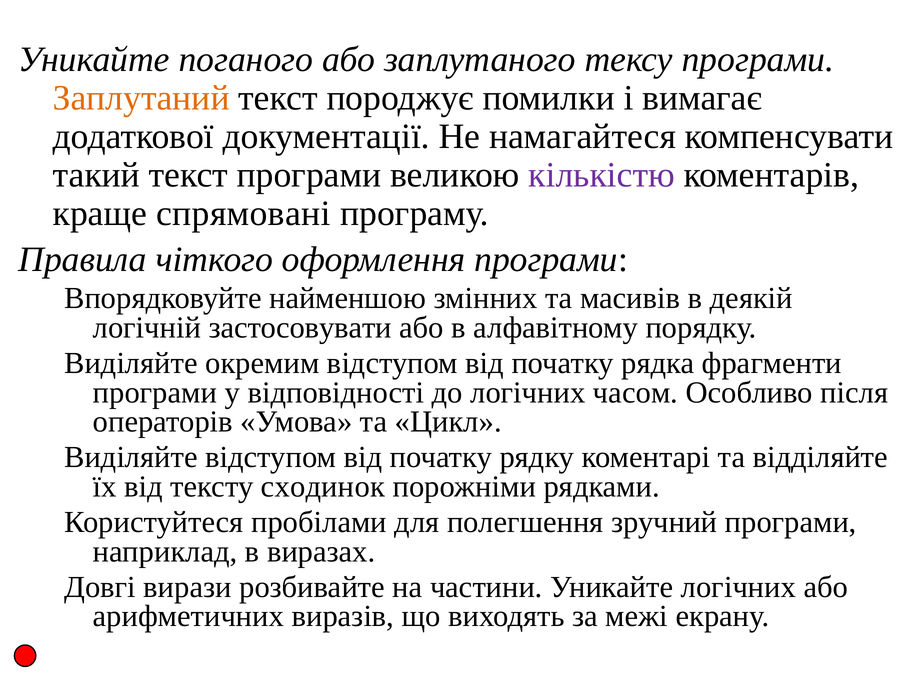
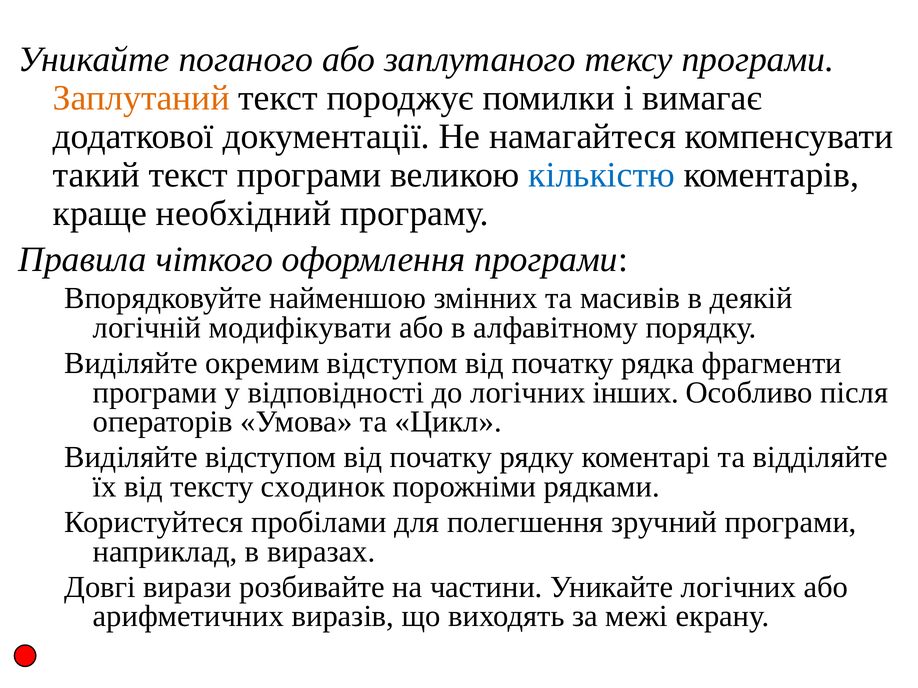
кількістю colour: purple -> blue
спрямовані: спрямовані -> необхідний
застосовувати: застосовувати -> модифікувати
часом: часом -> інших
